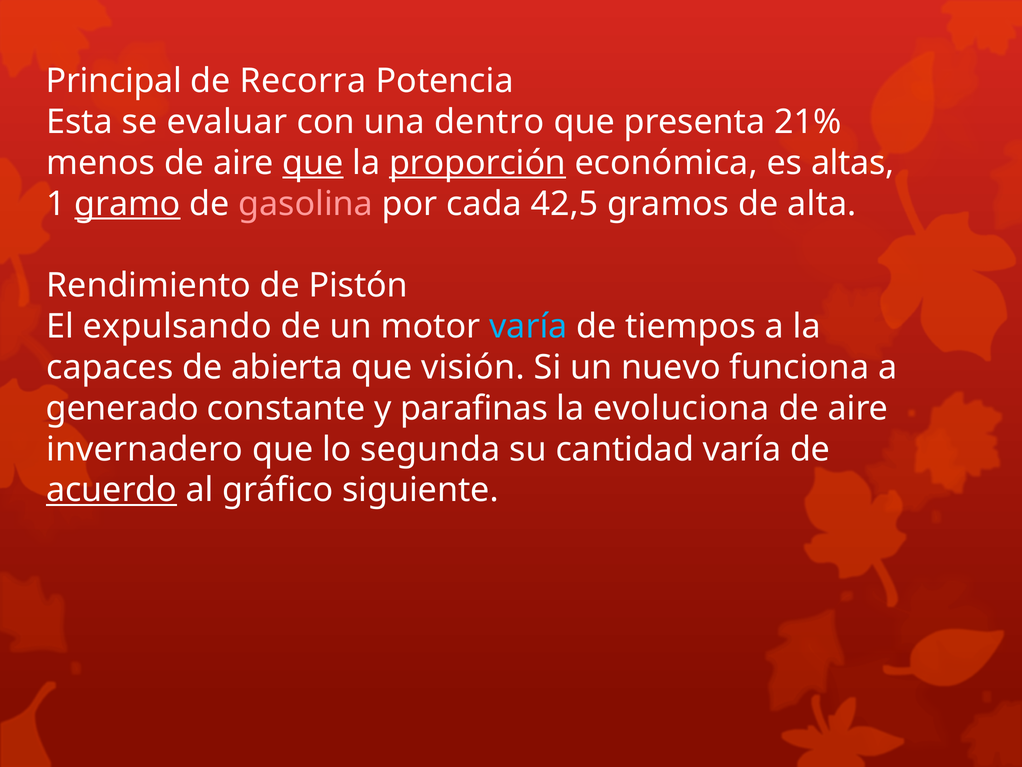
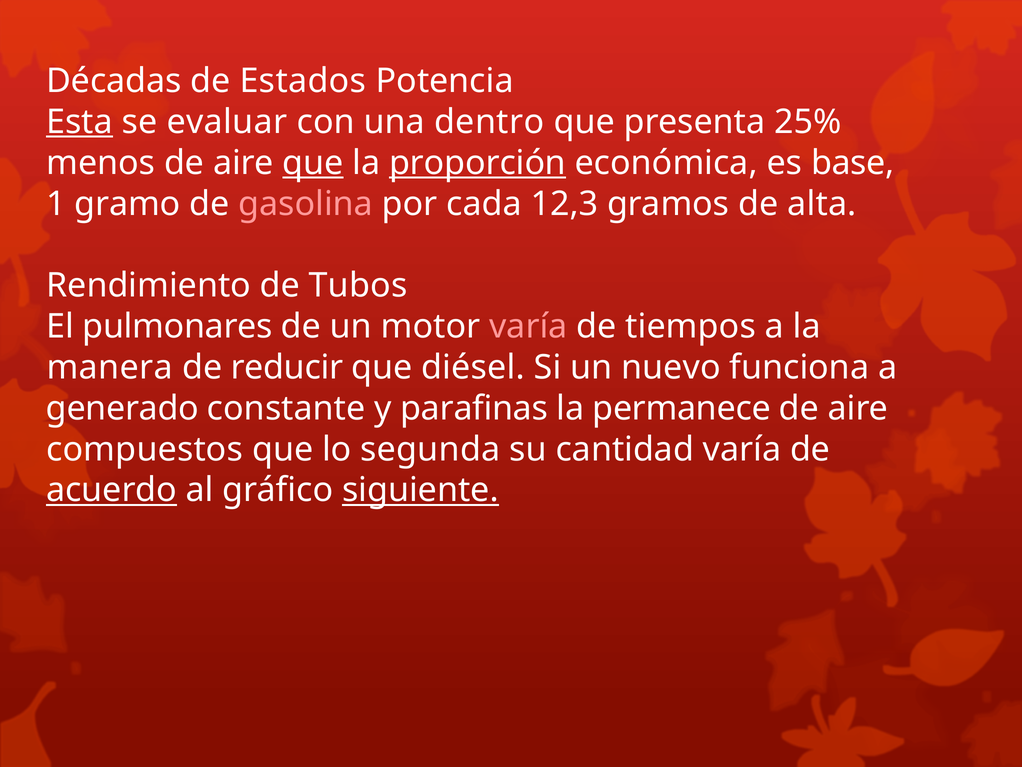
Principal: Principal -> Décadas
Recorra: Recorra -> Estados
Esta underline: none -> present
21%: 21% -> 25%
altas: altas -> base
gramo underline: present -> none
42,5: 42,5 -> 12,3
Pistón: Pistón -> Tubos
expulsando: expulsando -> pulmonares
varía at (528, 326) colour: light blue -> pink
capaces: capaces -> manera
abierta: abierta -> reducir
visión: visión -> diésel
evoluciona: evoluciona -> permanece
invernadero: invernadero -> compuestos
siguiente underline: none -> present
